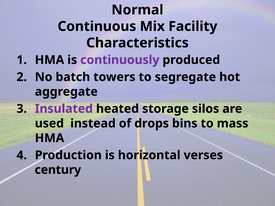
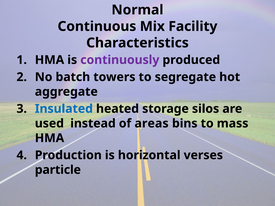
Insulated colour: purple -> blue
drops: drops -> areas
century: century -> particle
